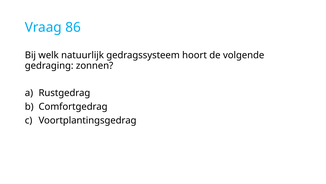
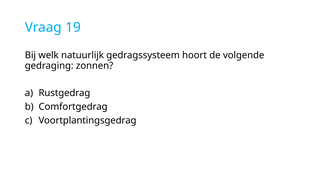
86: 86 -> 19
